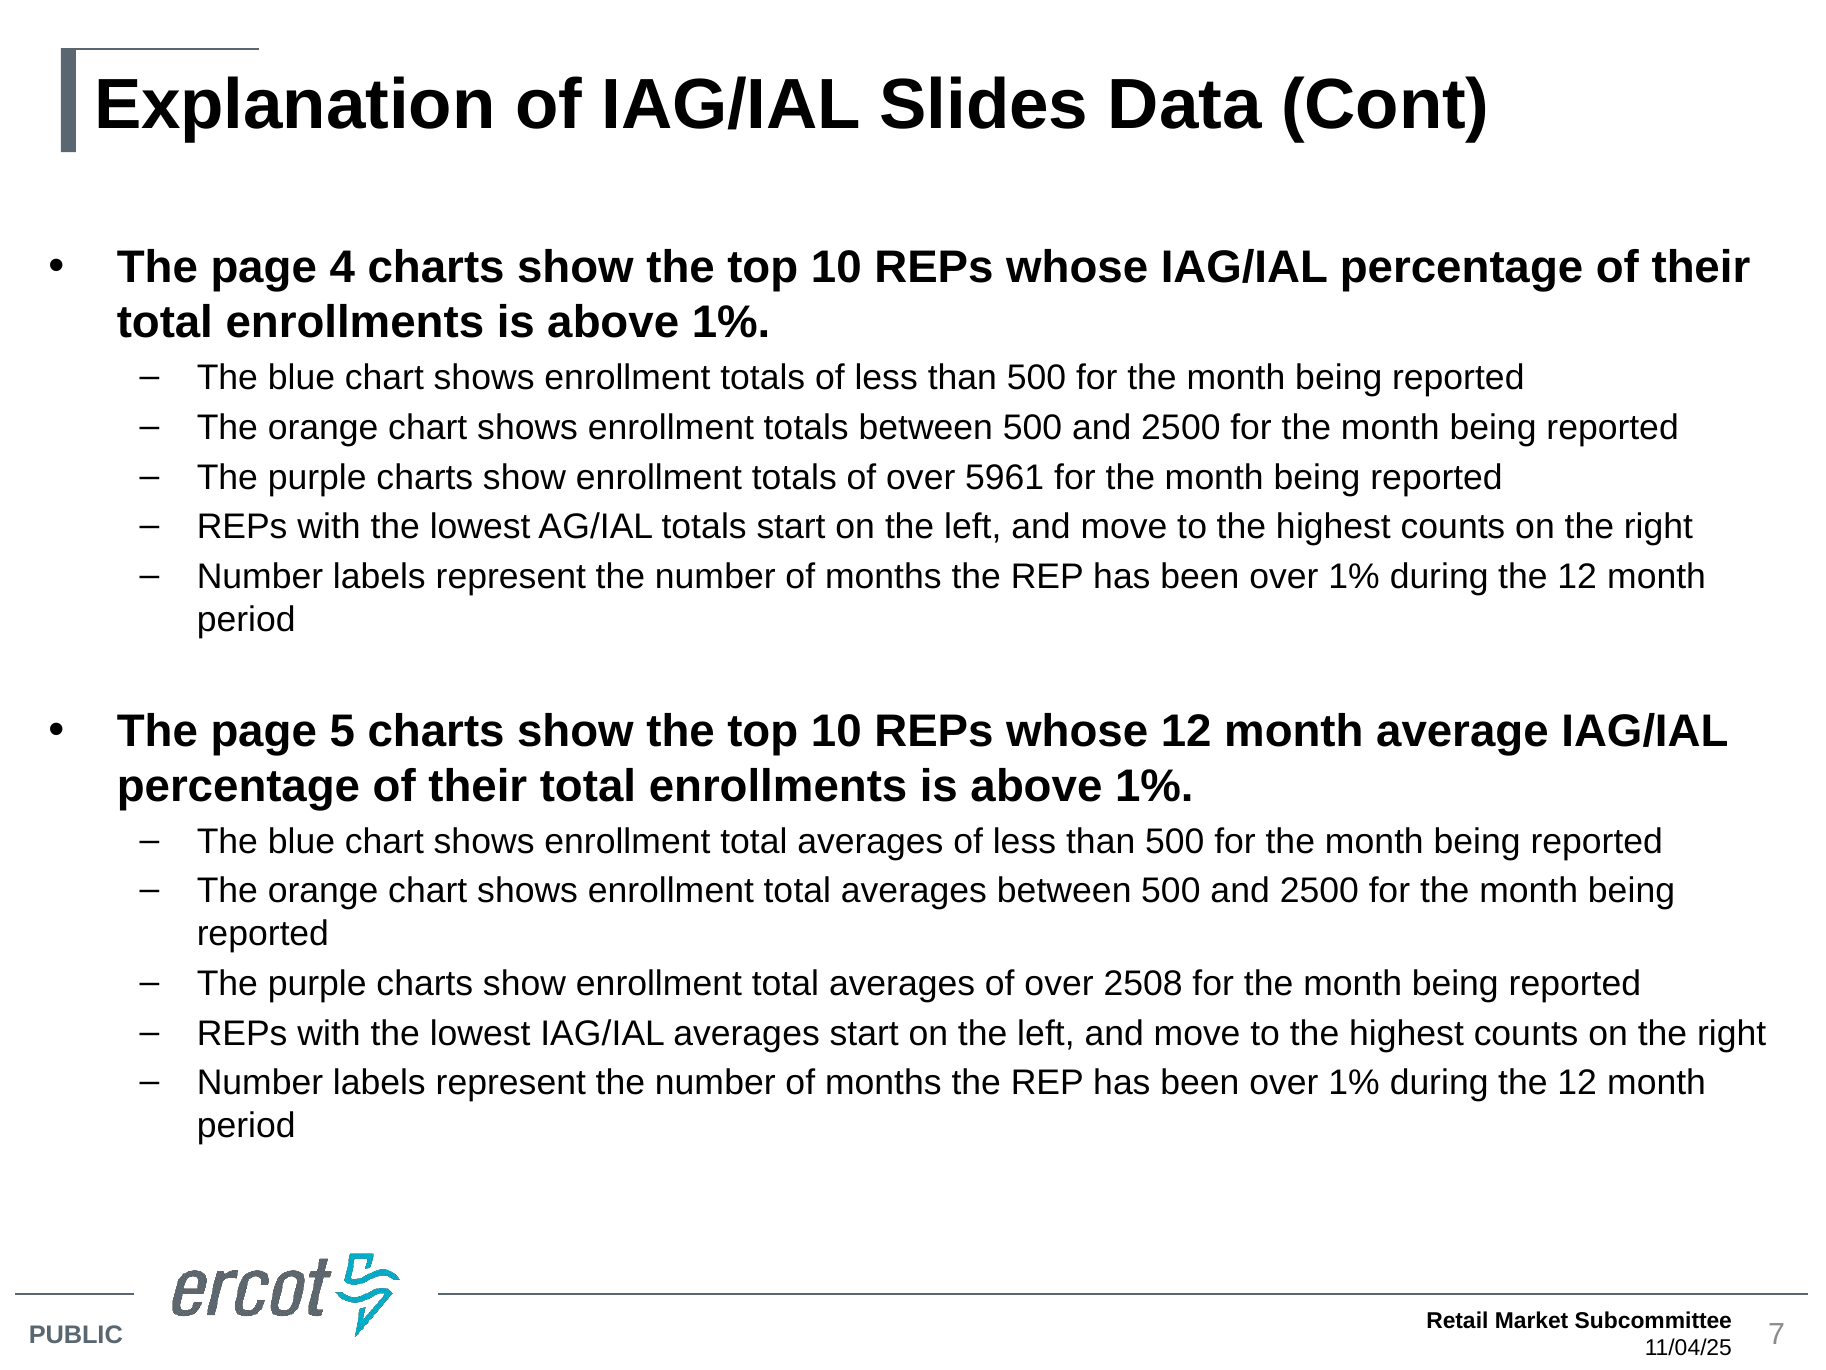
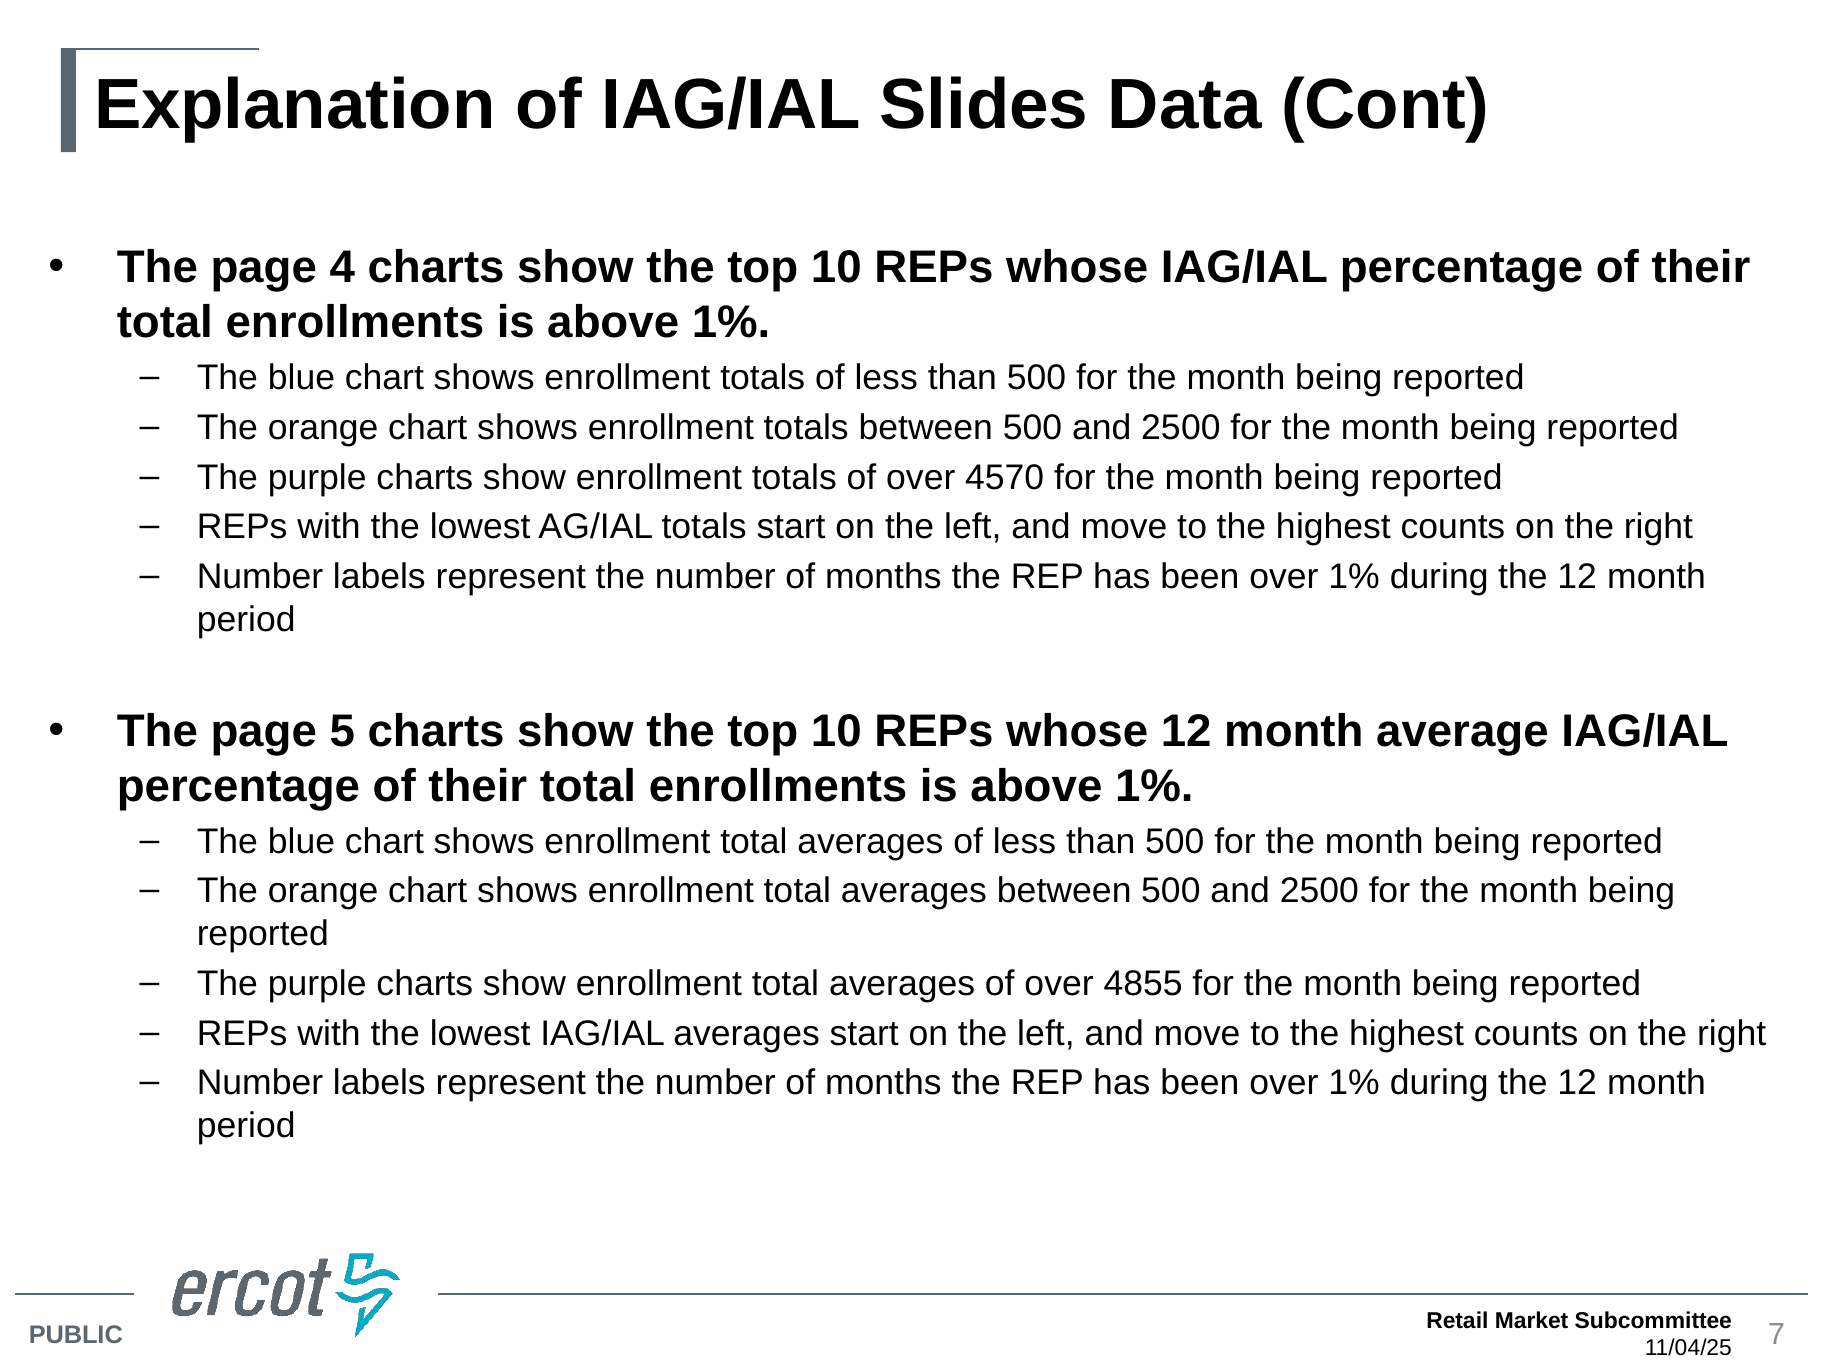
5961: 5961 -> 4570
2508: 2508 -> 4855
